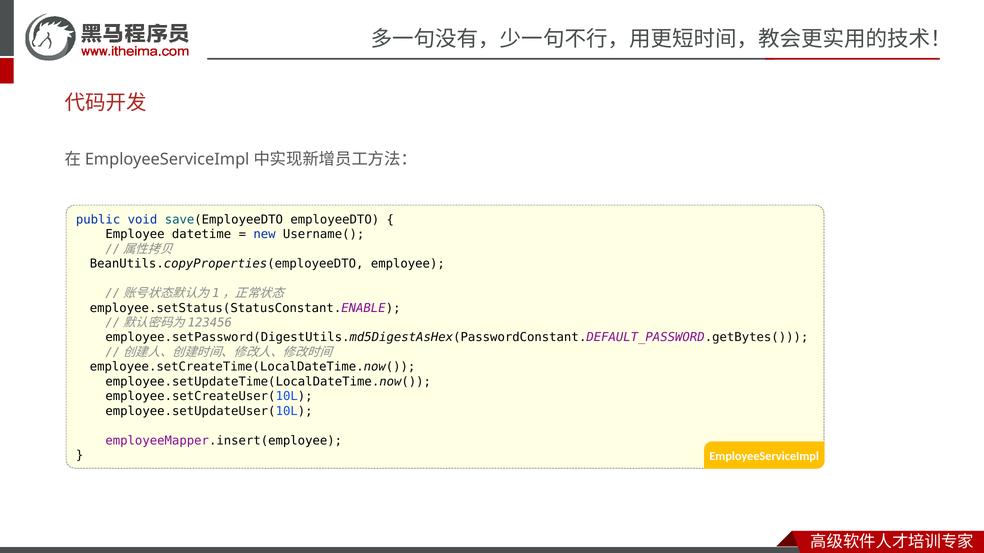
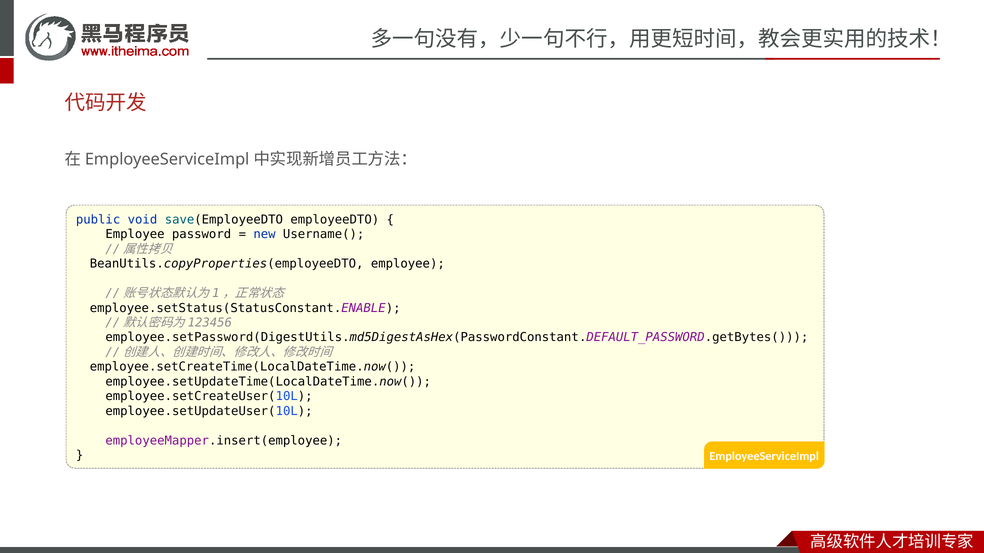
datetime: datetime -> password
